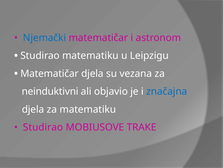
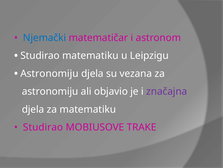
Matematičar at (50, 73): Matematičar -> Astronomiju
neinduktivni at (50, 91): neinduktivni -> astronomiju
značajna colour: blue -> purple
